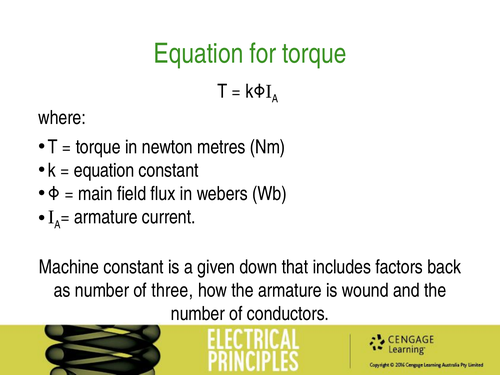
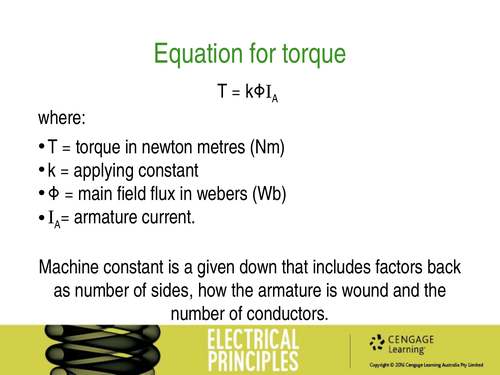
equation at (104, 170): equation -> applying
three: three -> sides
